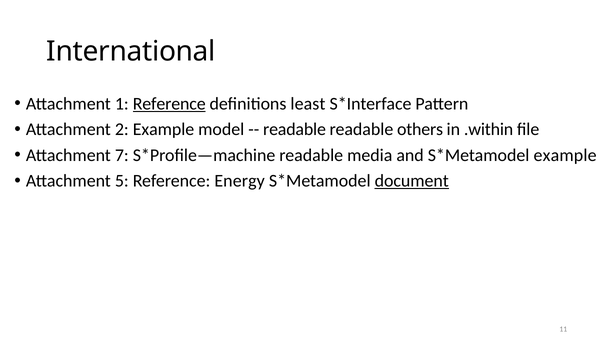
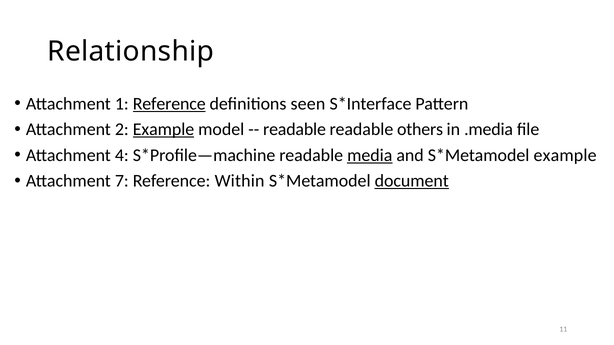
International: International -> Relationship
least: least -> seen
Example at (163, 130) underline: none -> present
.within: .within -> .media
7: 7 -> 4
media underline: none -> present
5: 5 -> 7
Energy: Energy -> Within
